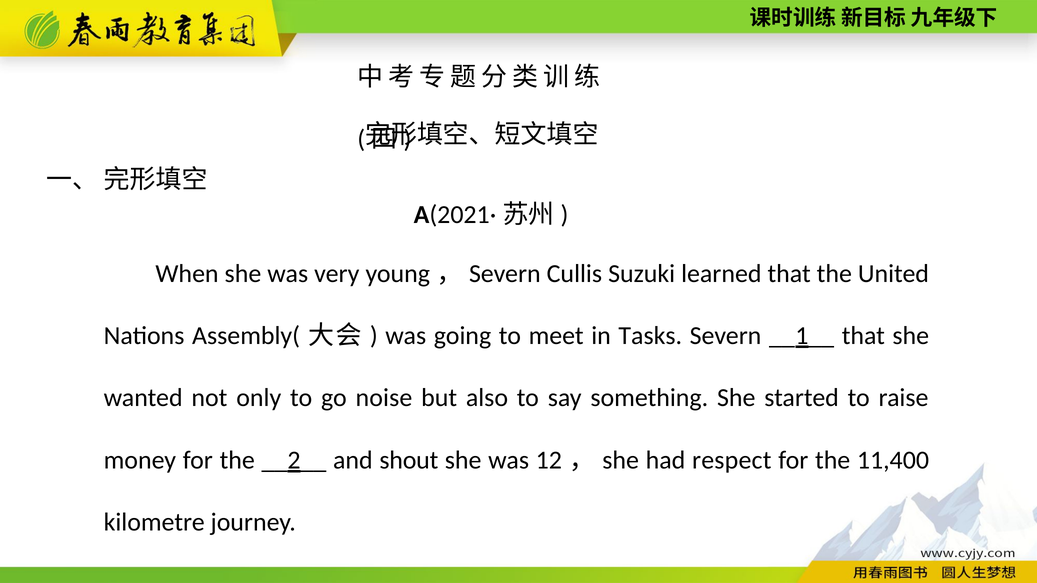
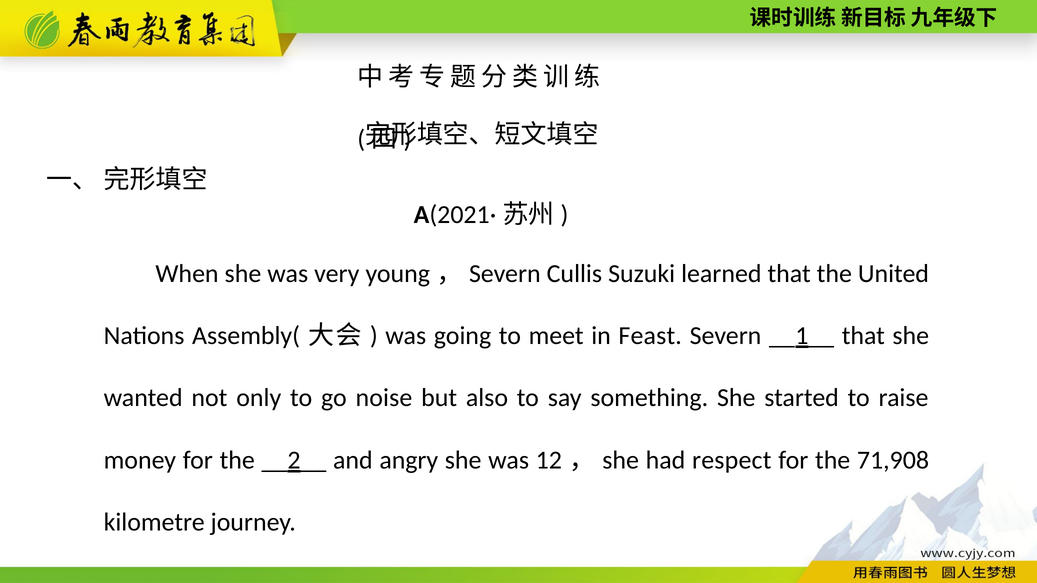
Tasks: Tasks -> Feast
shout: shout -> angry
11,400: 11,400 -> 71,908
